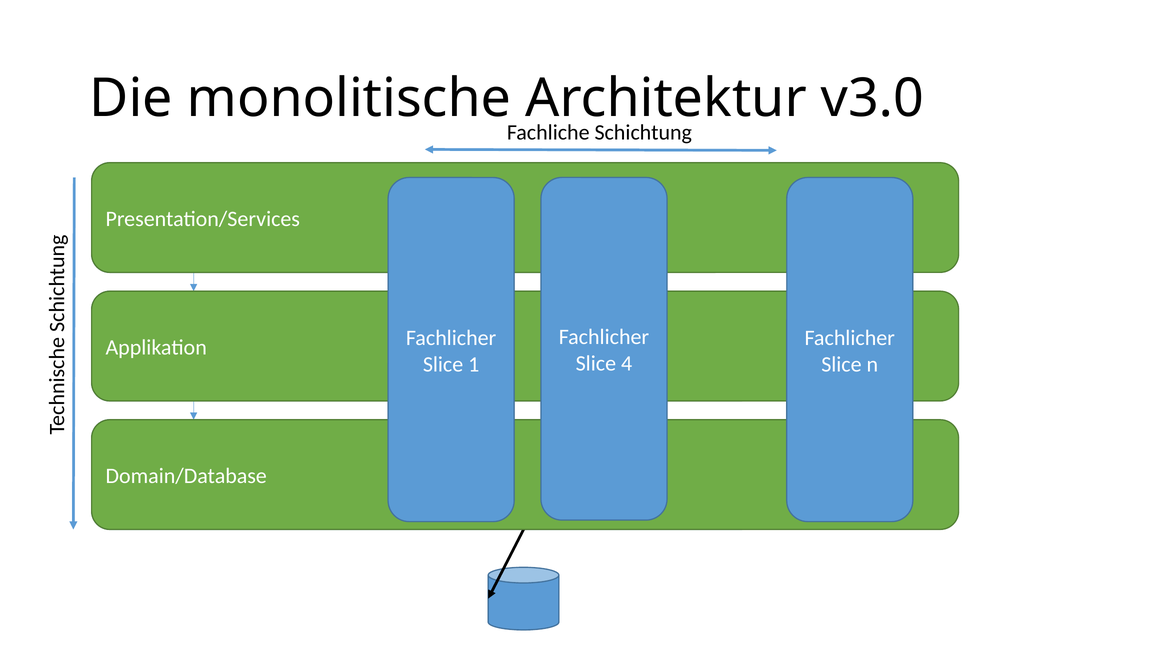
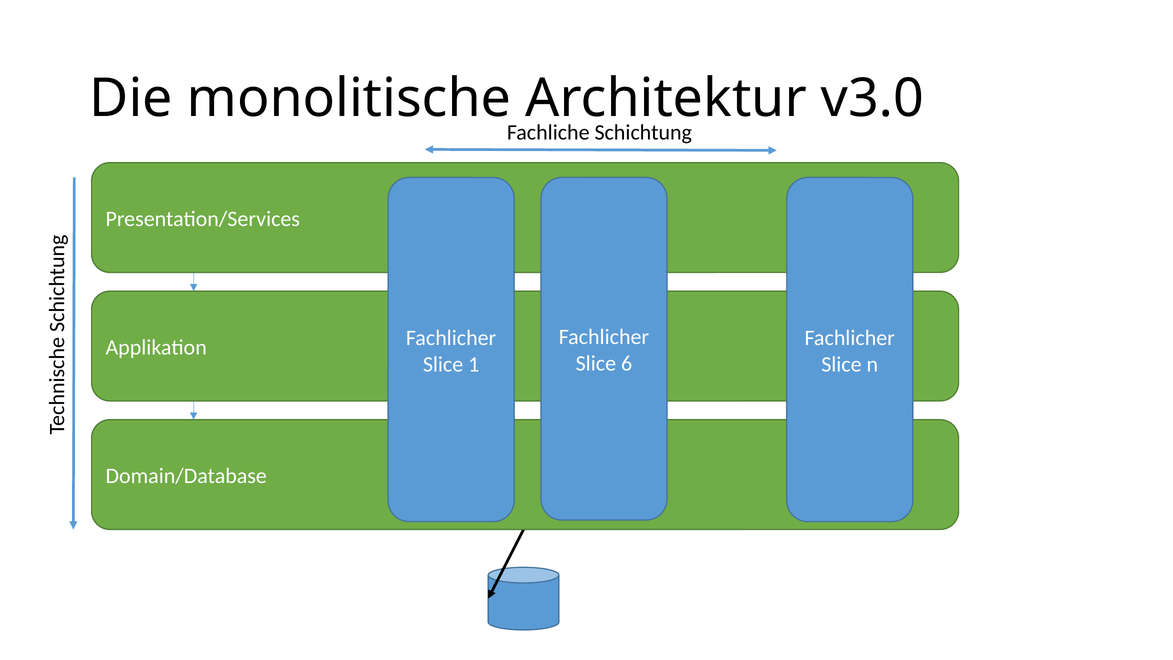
4: 4 -> 6
